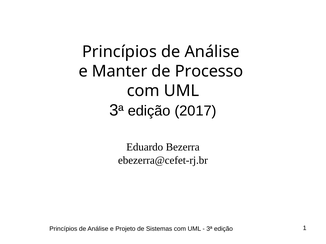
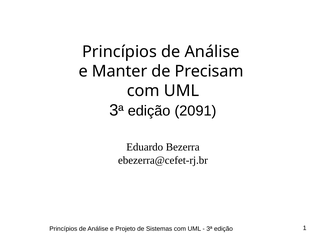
Processo: Processo -> Precisam
2017: 2017 -> 2091
